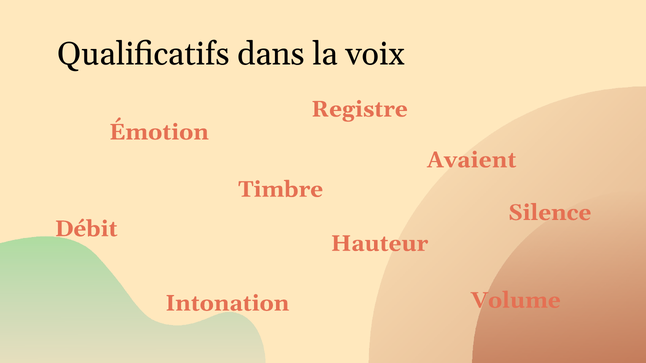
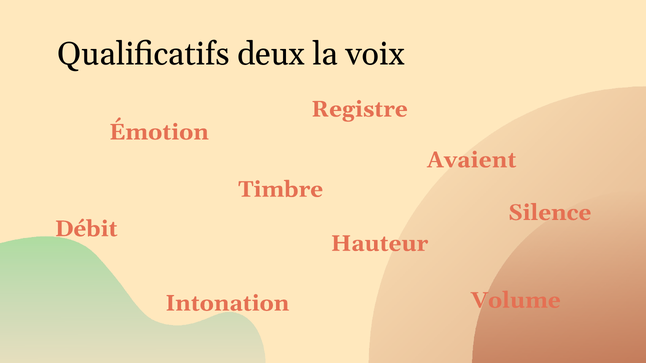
dans: dans -> deux
